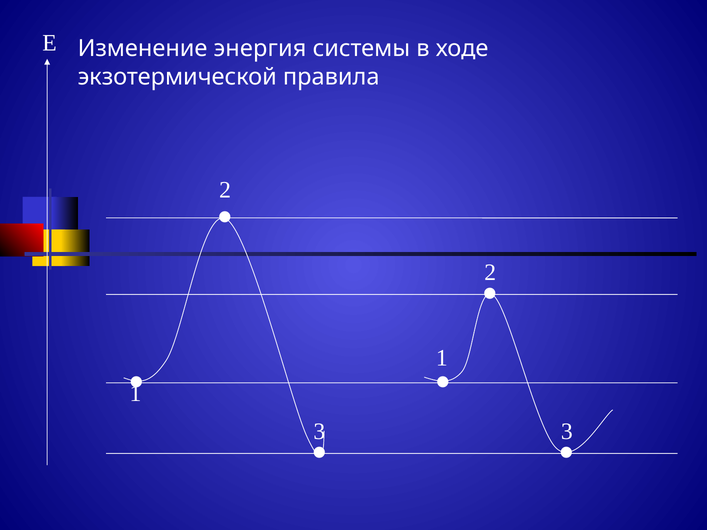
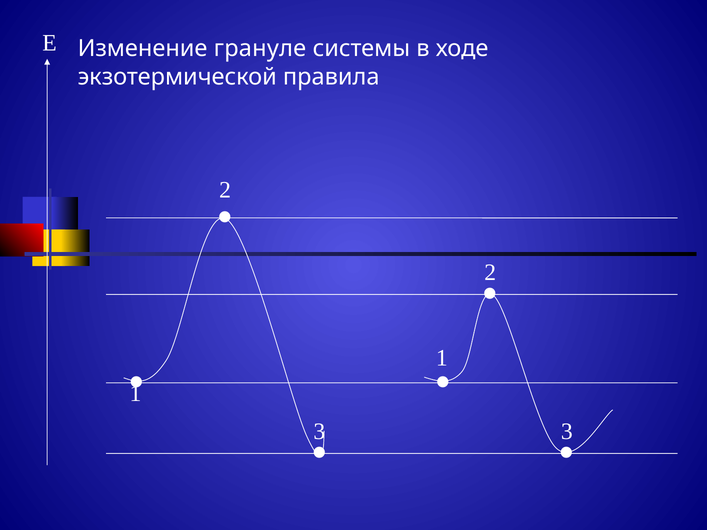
энергия: энергия -> грануле
